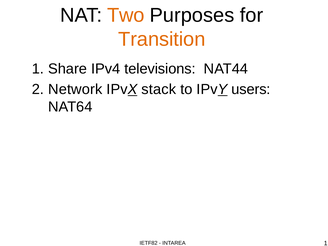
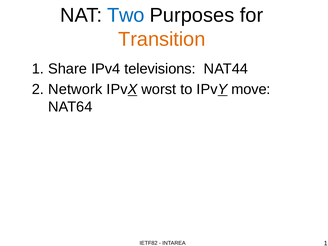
Two colour: orange -> blue
stack: stack -> worst
users: users -> move
